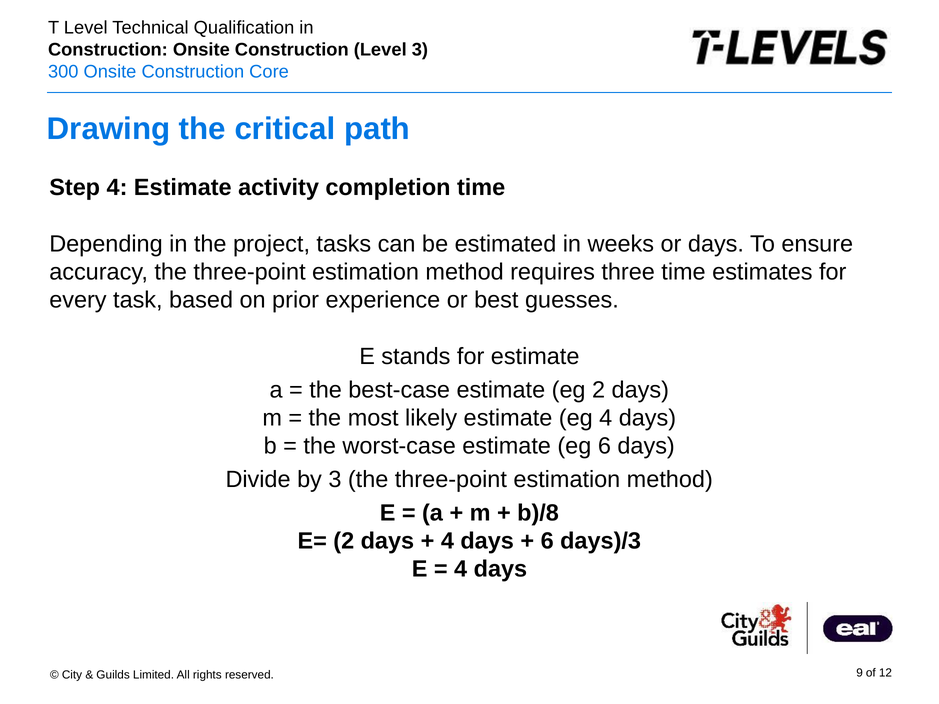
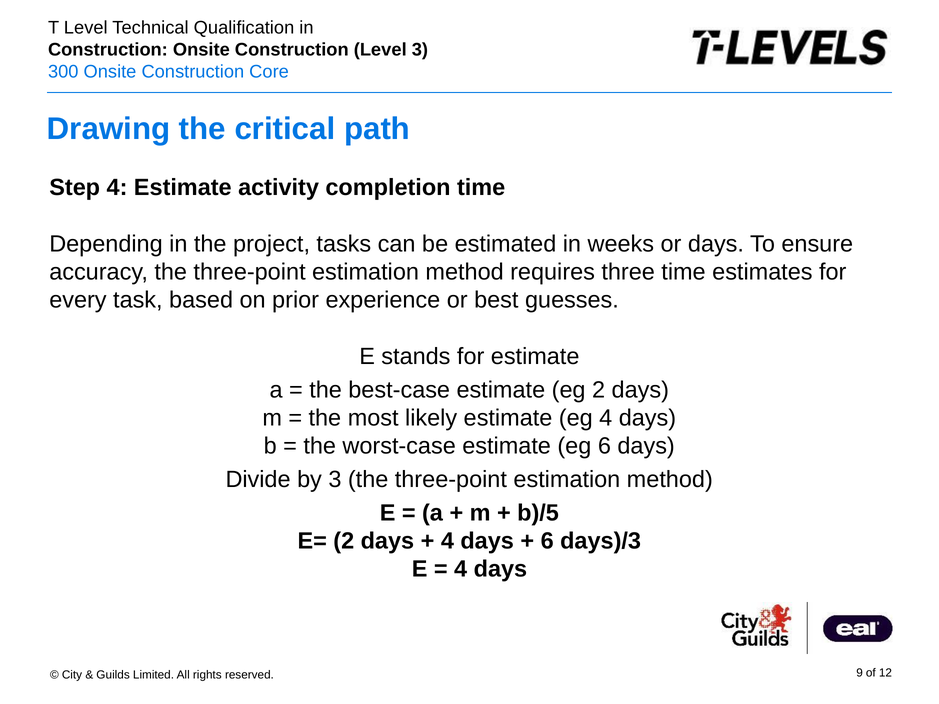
b)/8: b)/8 -> b)/5
